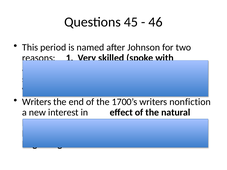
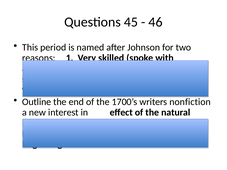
Writers at (37, 102): Writers -> Outline
